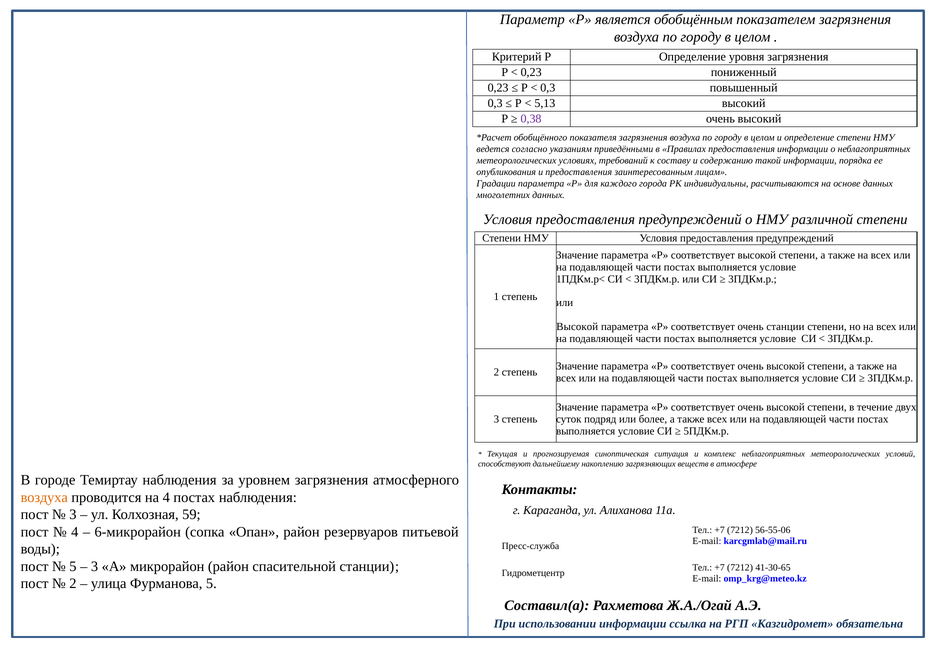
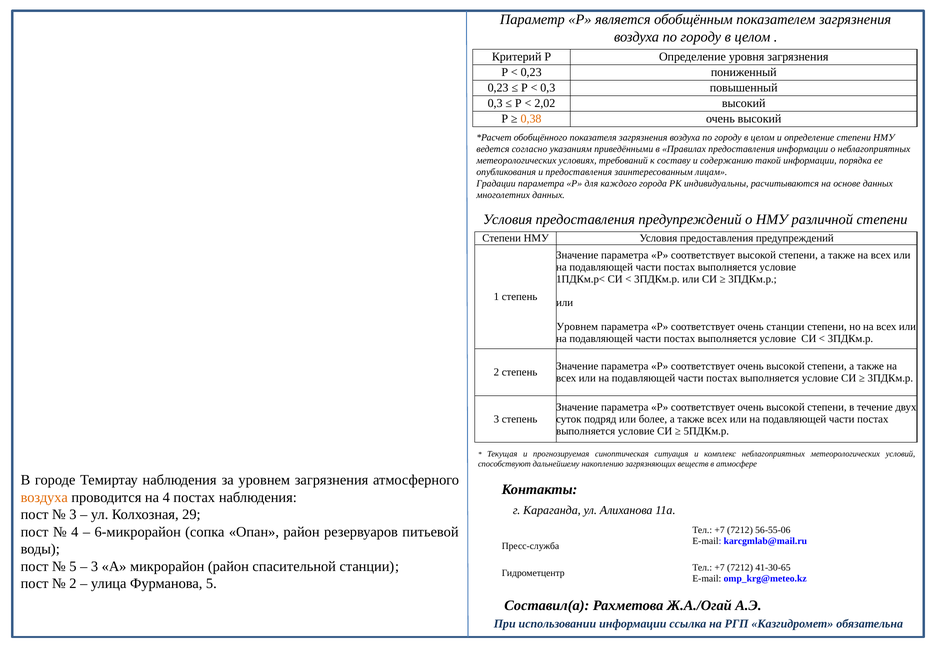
5,13: 5,13 -> 2,02
0,38 colour: purple -> orange
Высокой at (577, 327): Высокой -> Уровнем
59: 59 -> 29
